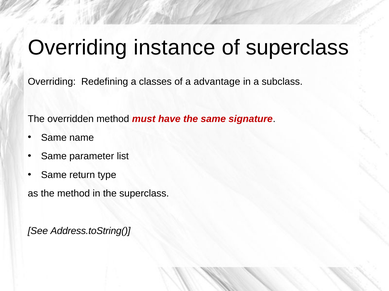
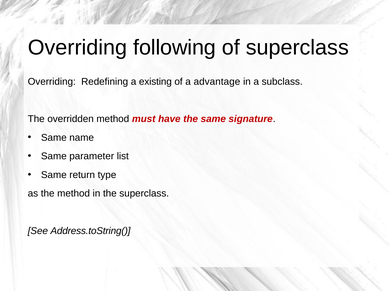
instance: instance -> following
classes: classes -> existing
